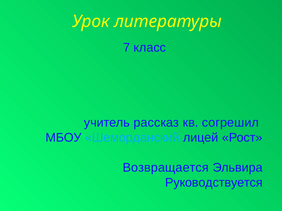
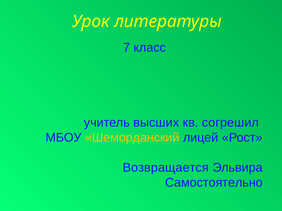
рассказ: рассказ -> высших
Шеморданский colour: light blue -> yellow
Руководствуется: Руководствуется -> Самостоятельно
